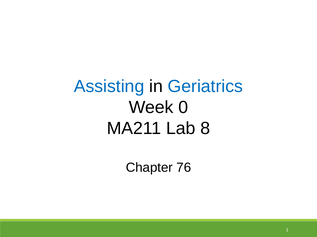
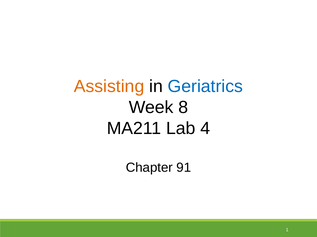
Assisting colour: blue -> orange
0: 0 -> 8
8: 8 -> 4
76: 76 -> 91
